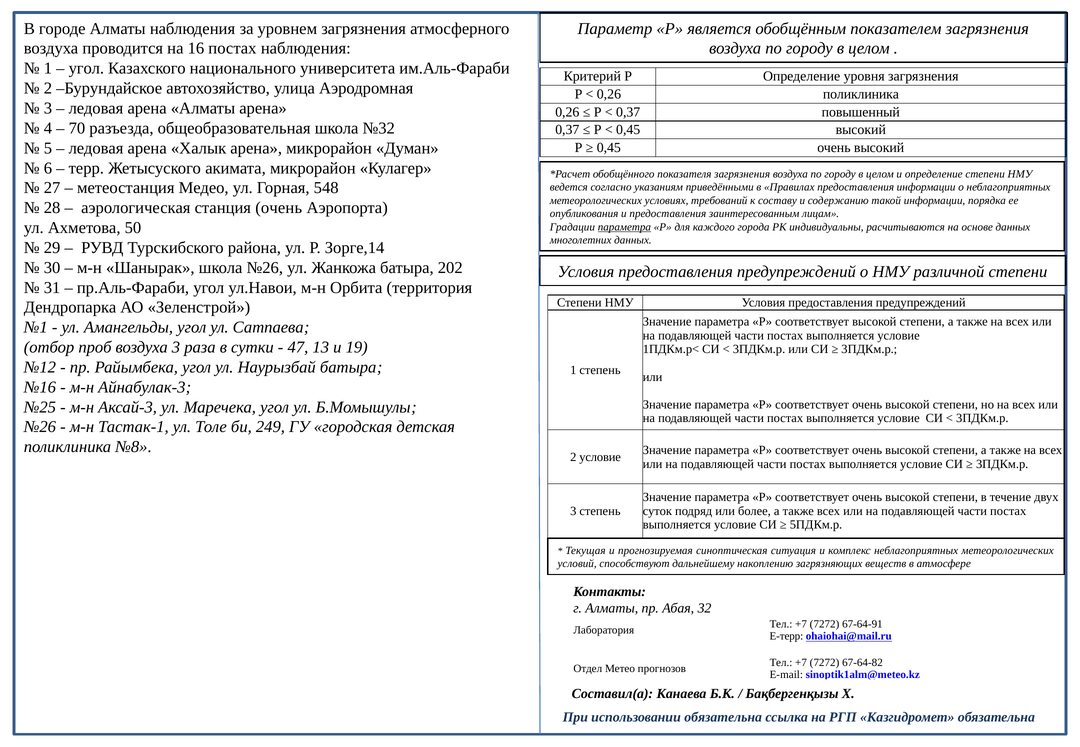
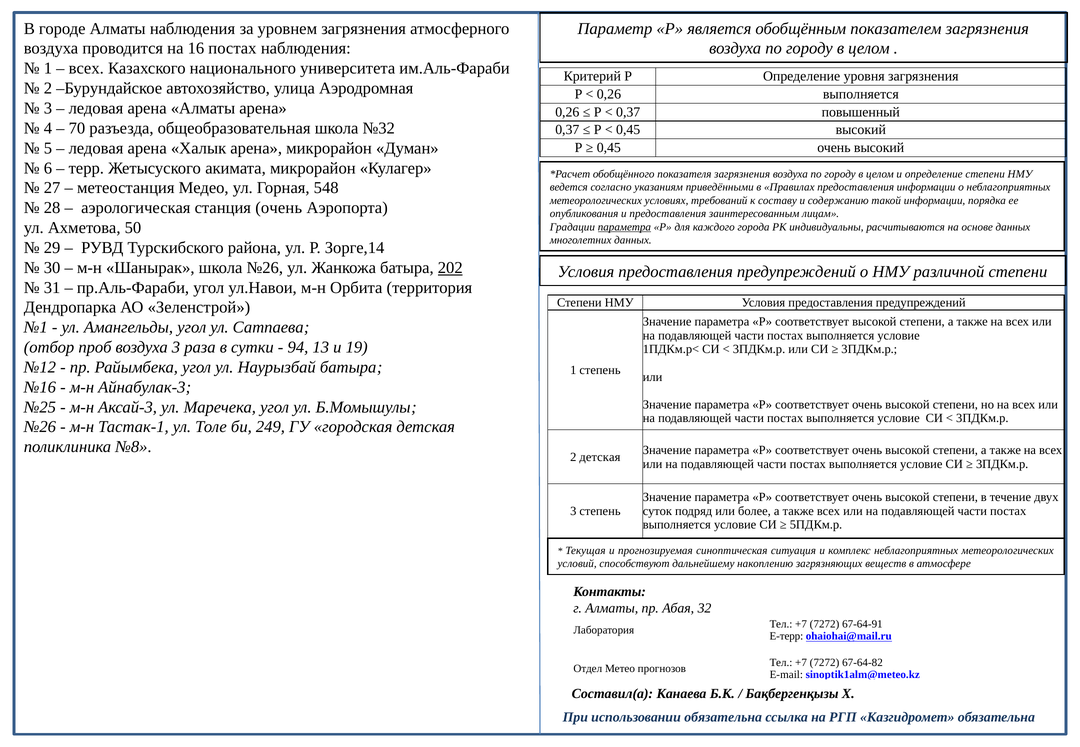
угол at (86, 69): угол -> всех
0,26 поликлиника: поликлиника -> выполняется
202 underline: none -> present
47: 47 -> 94
2 условие: условие -> детская
